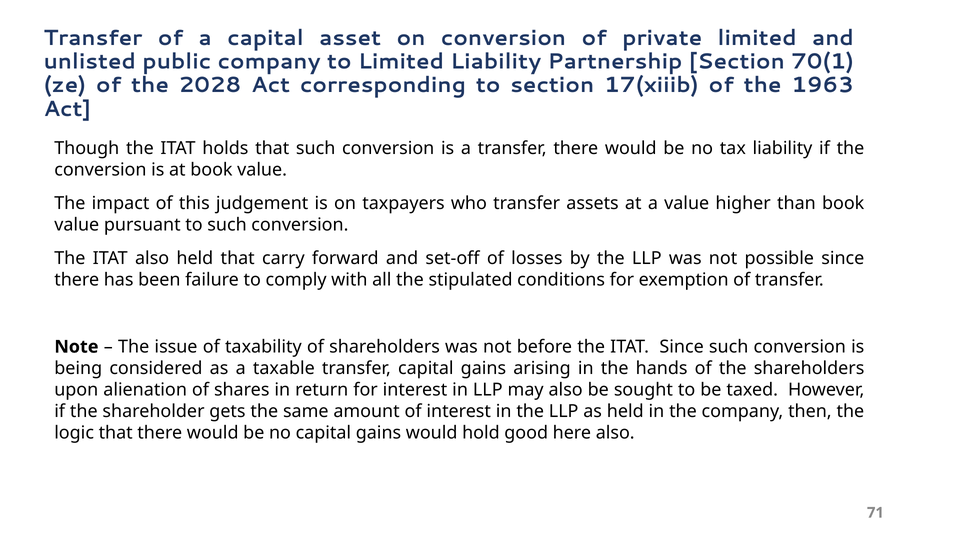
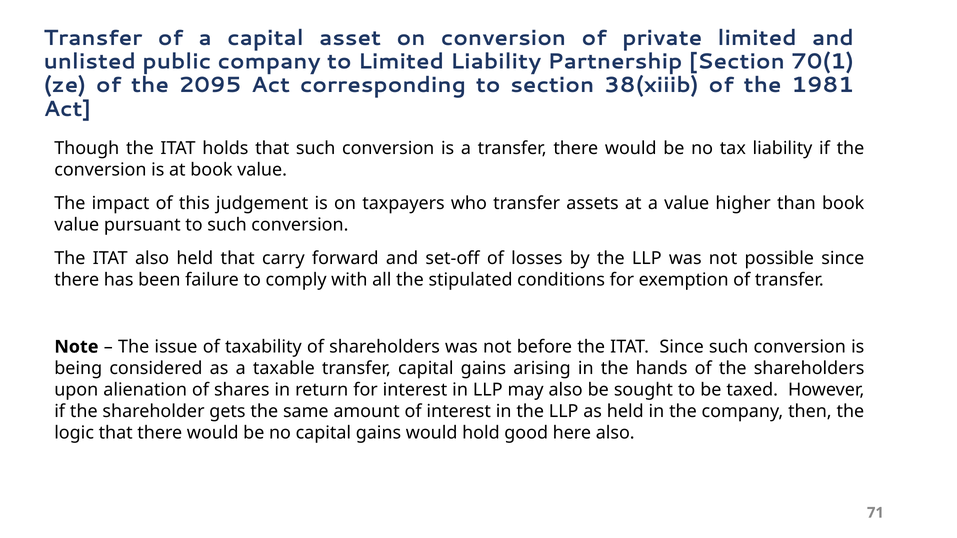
2028: 2028 -> 2095
17(xiiib: 17(xiiib -> 38(xiiib
1963: 1963 -> 1981
